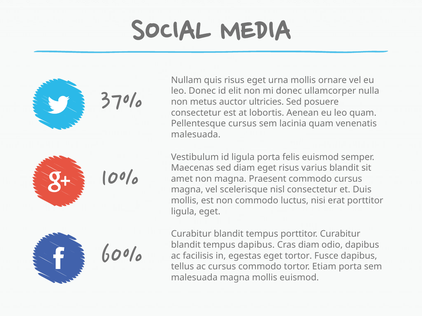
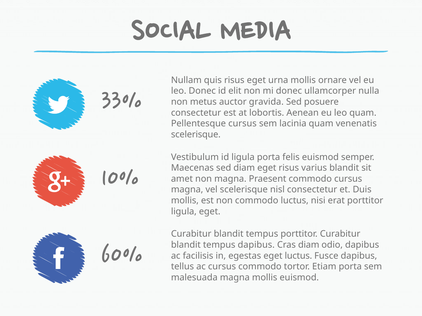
37%: 37% -> 33%
ultricies: ultricies -> gravida
malesuada at (196, 135): malesuada -> scelerisque
eget tortor: tortor -> luctus
